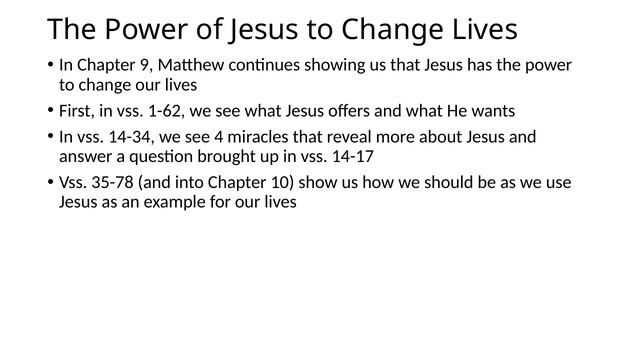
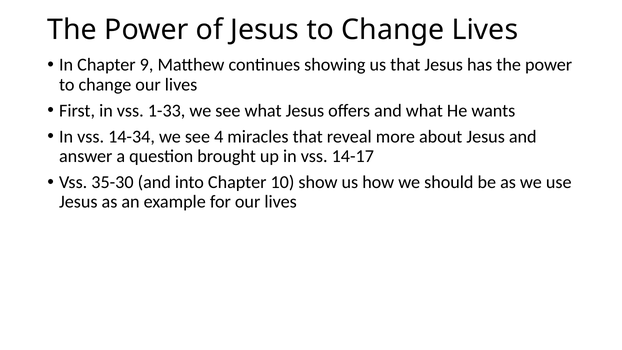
1-62: 1-62 -> 1-33
35-78: 35-78 -> 35-30
